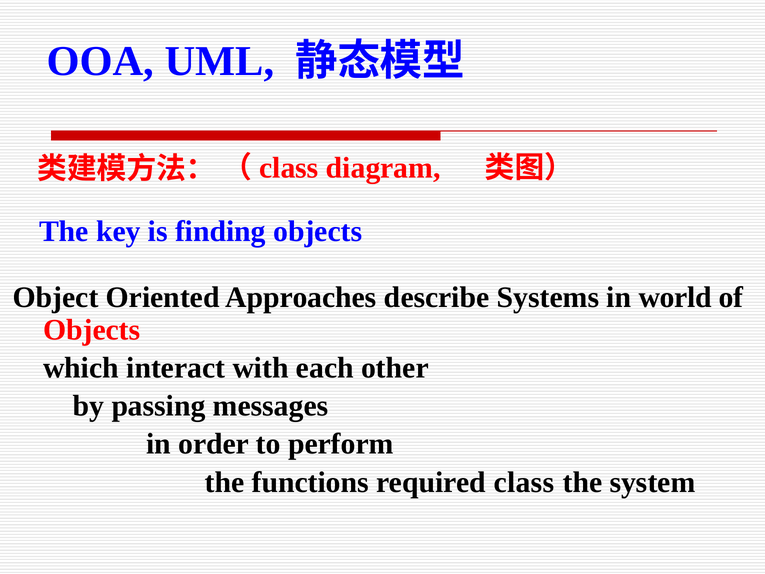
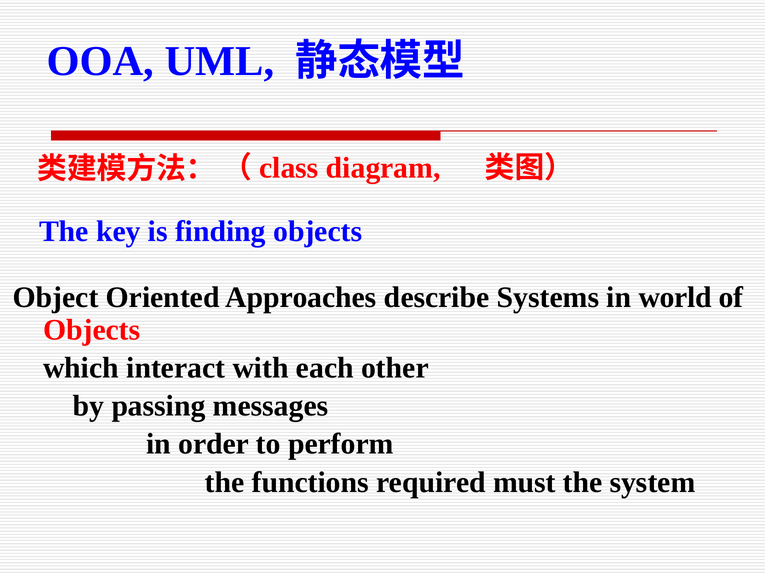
required class: class -> must
